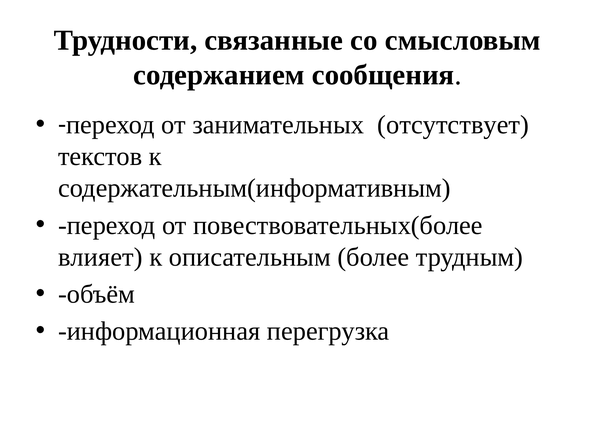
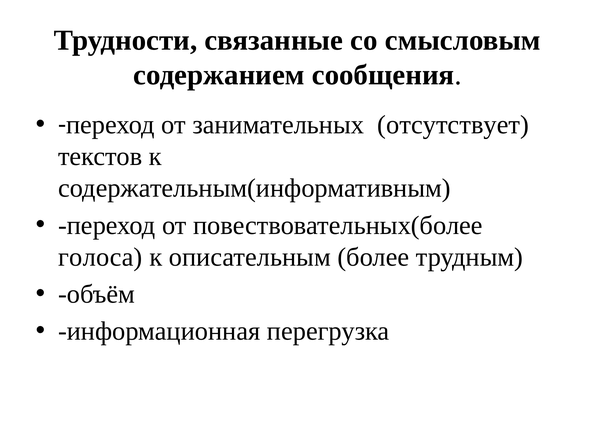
влияет: влияет -> голоса
